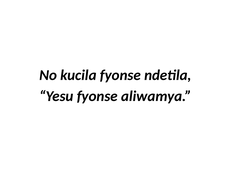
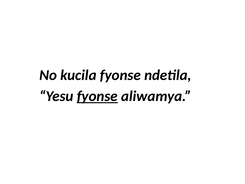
fyonse at (97, 96) underline: none -> present
